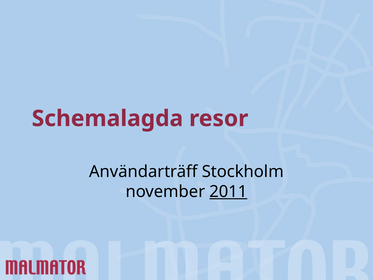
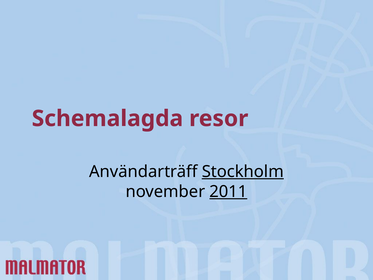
Stockholm underline: none -> present
